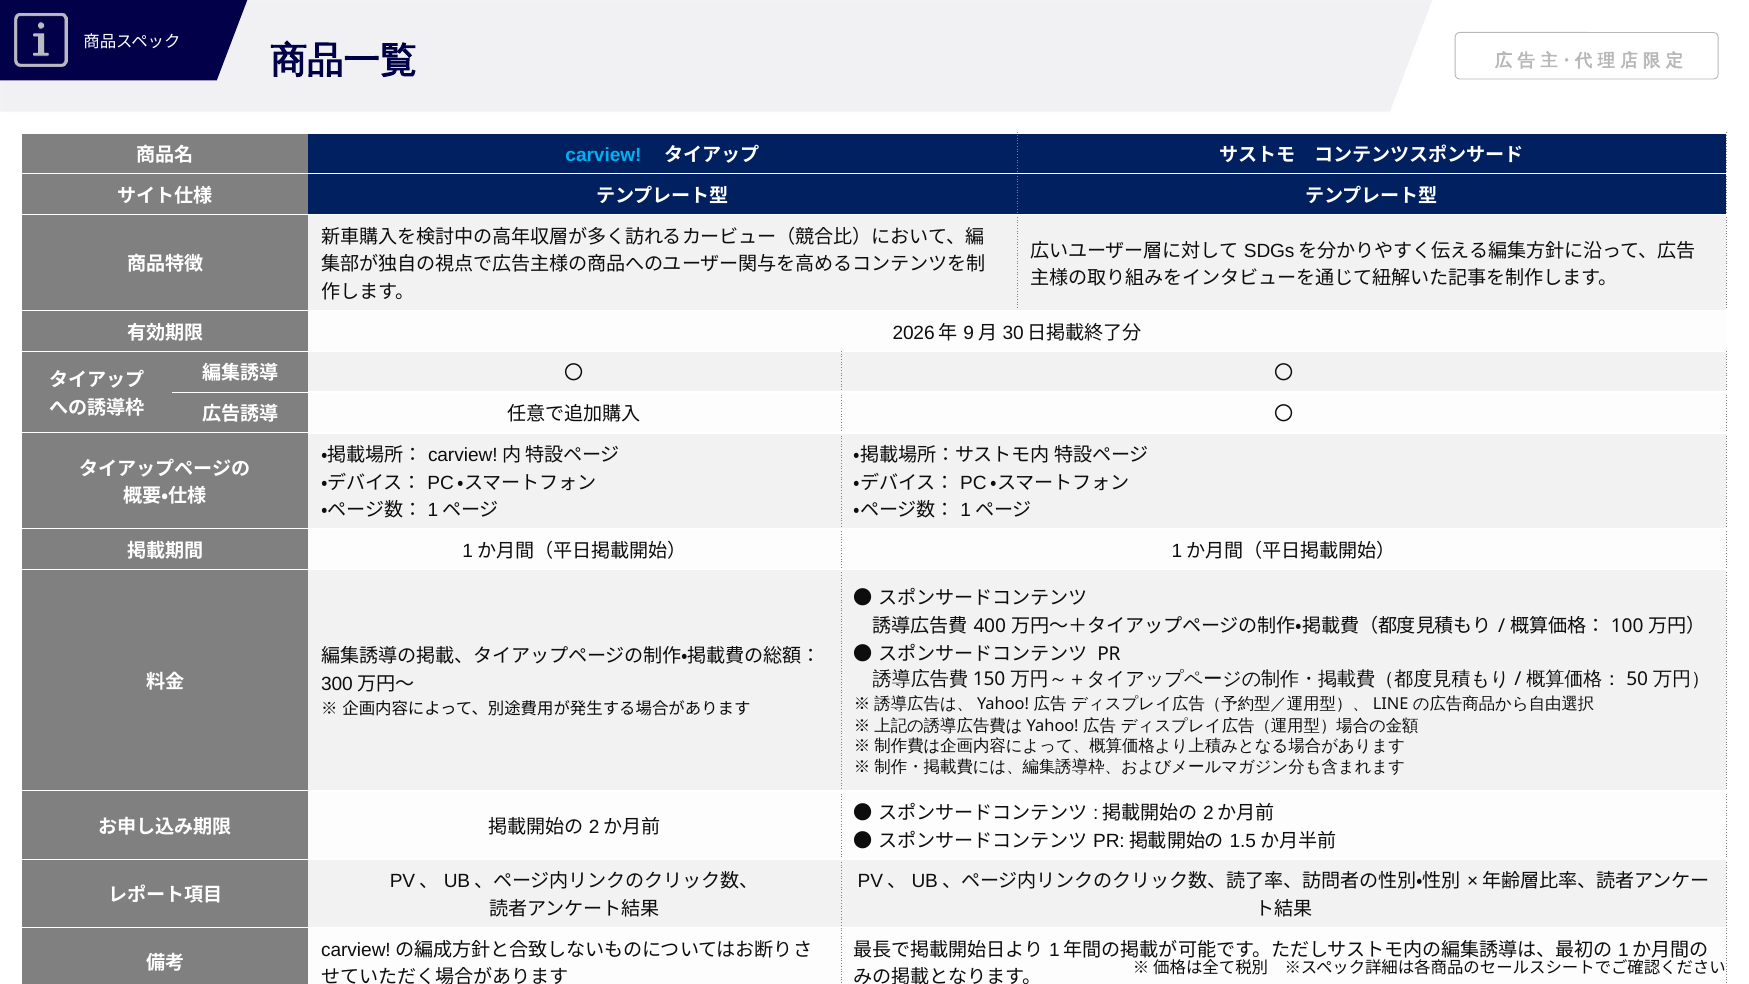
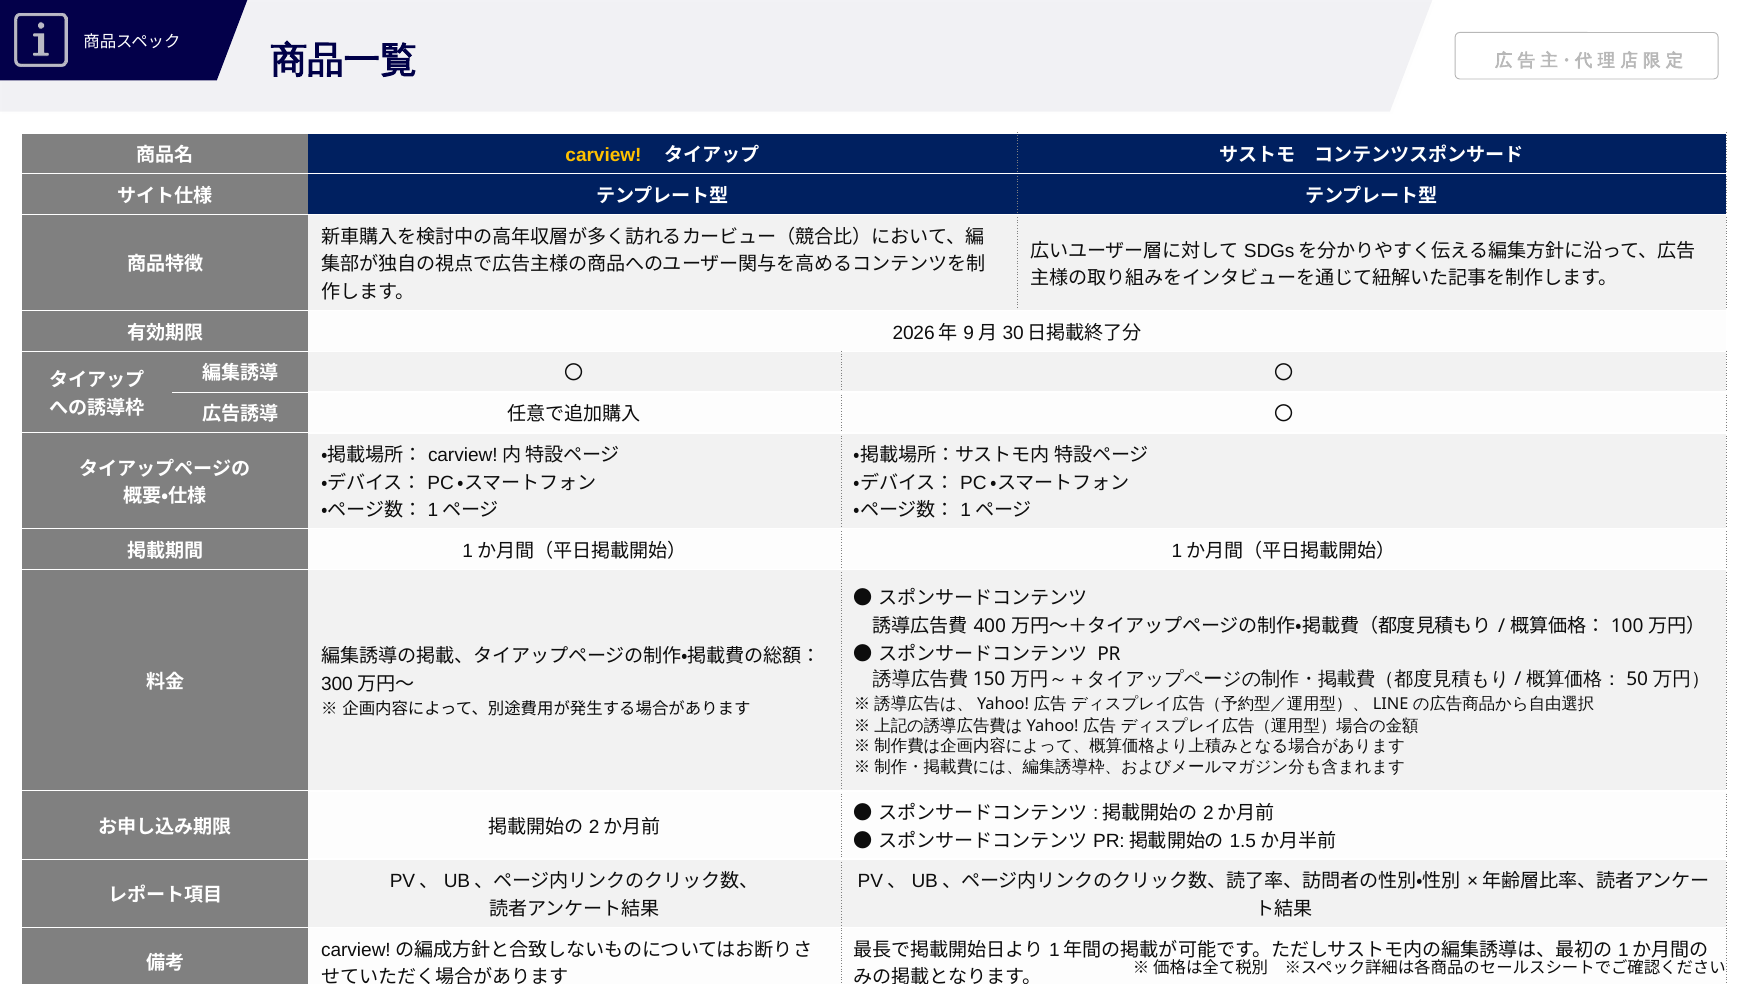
carview colour: light blue -> yellow
